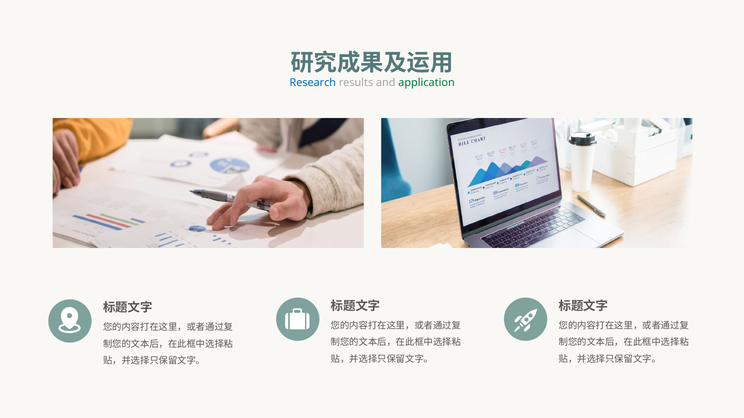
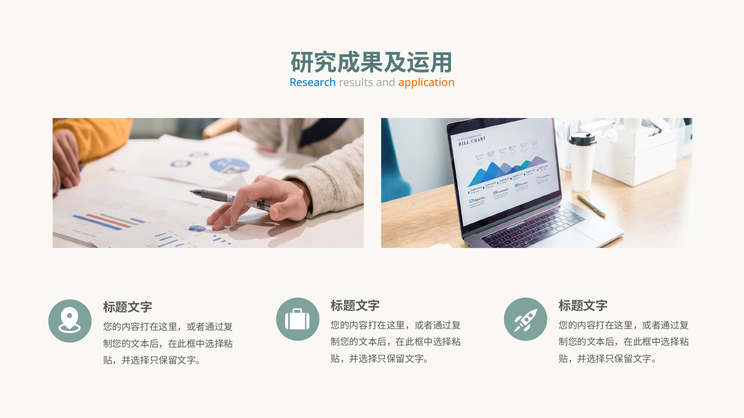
application colour: green -> orange
